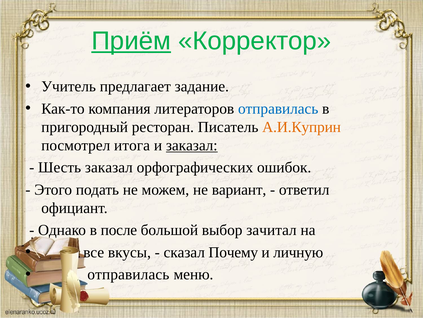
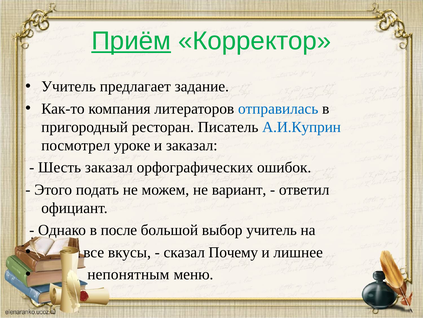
А.И.Куприн colour: orange -> blue
итога: итога -> уроке
заказал at (192, 145) underline: present -> none
выбор зачитал: зачитал -> учитель
личную: личную -> лишнее
отправилась at (128, 274): отправилась -> непонятным
